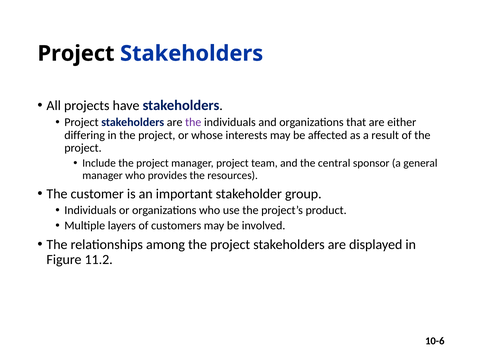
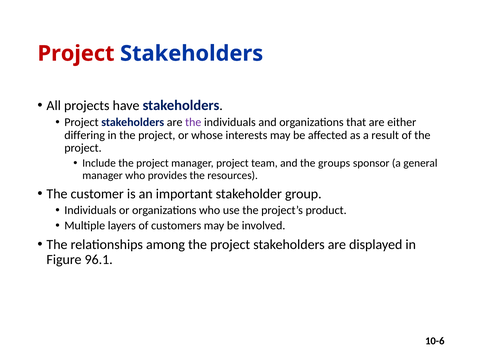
Project at (76, 53) colour: black -> red
central: central -> groups
11.2: 11.2 -> 96.1
